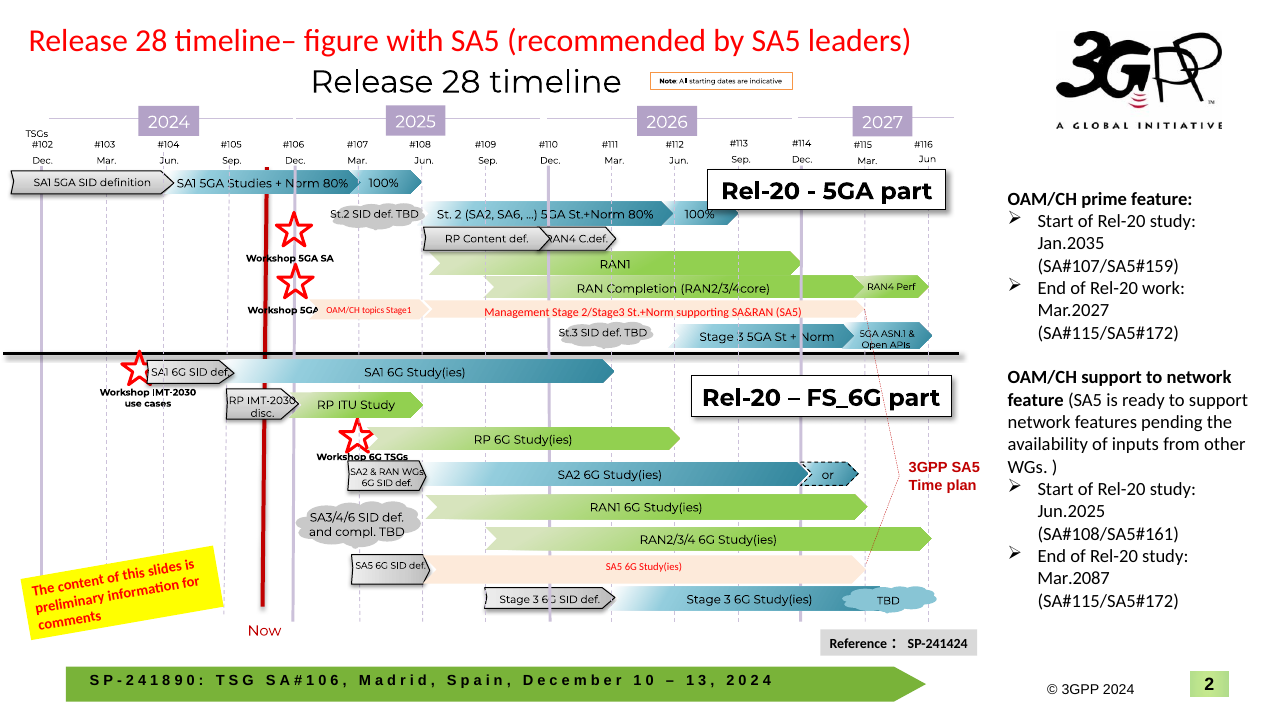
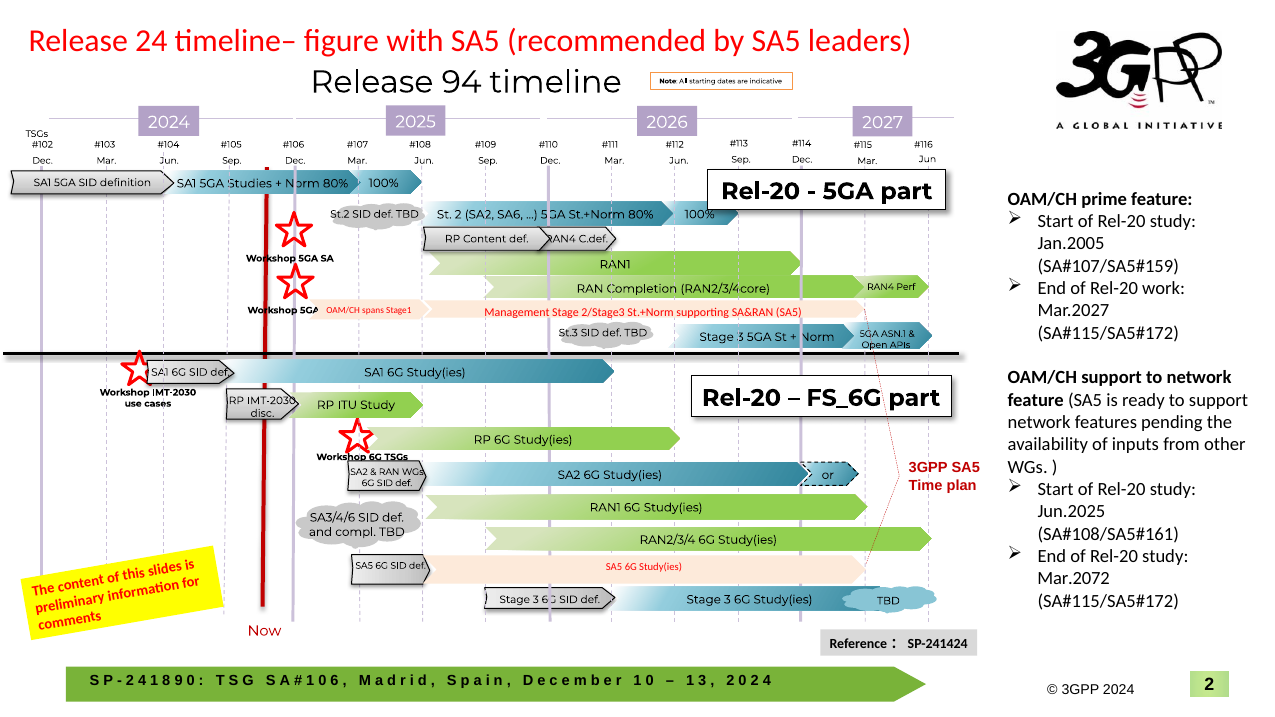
28 at (151, 41): 28 -> 24
28 at (461, 82): 28 -> 94
Jan.2035: Jan.2035 -> Jan.2005
topics: topics -> spans
Mar.2087: Mar.2087 -> Mar.2072
